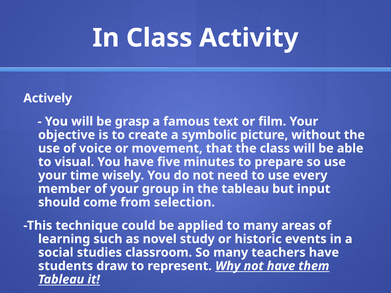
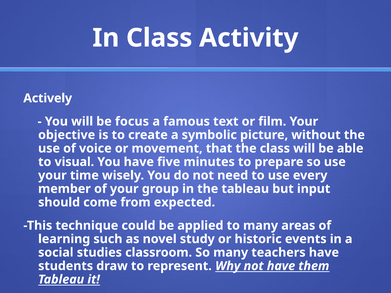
grasp: grasp -> focus
selection: selection -> expected
